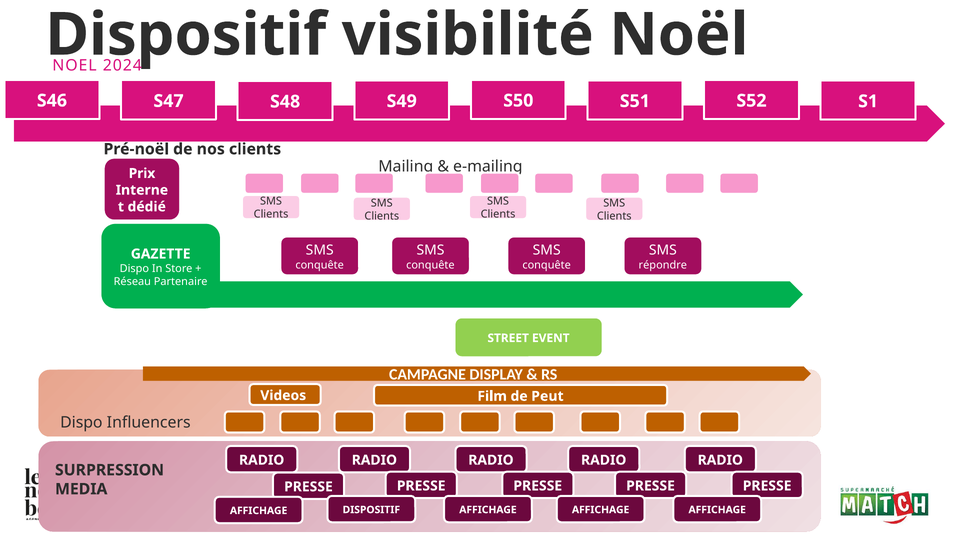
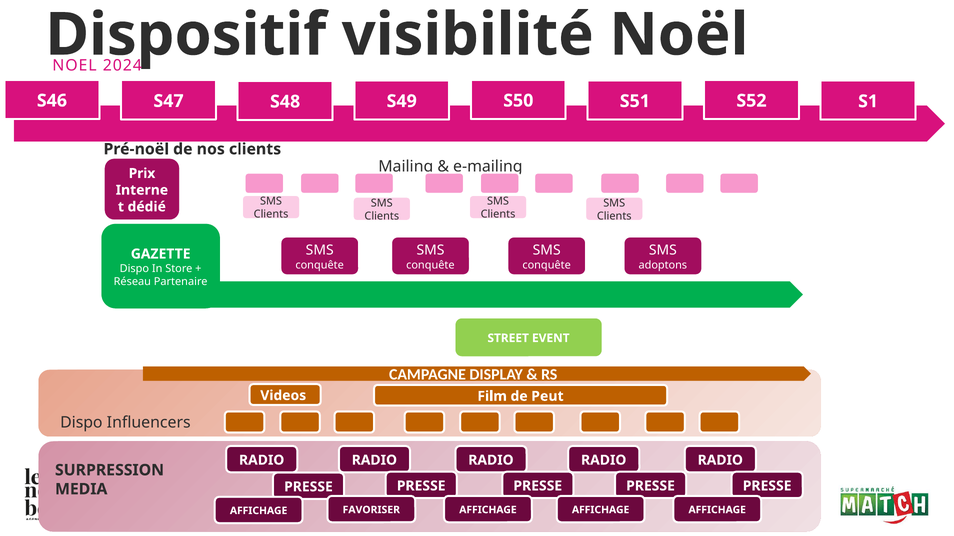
répondre: répondre -> adoptons
DISPOSITIF at (371, 510): DISPOSITIF -> FAVORISER
